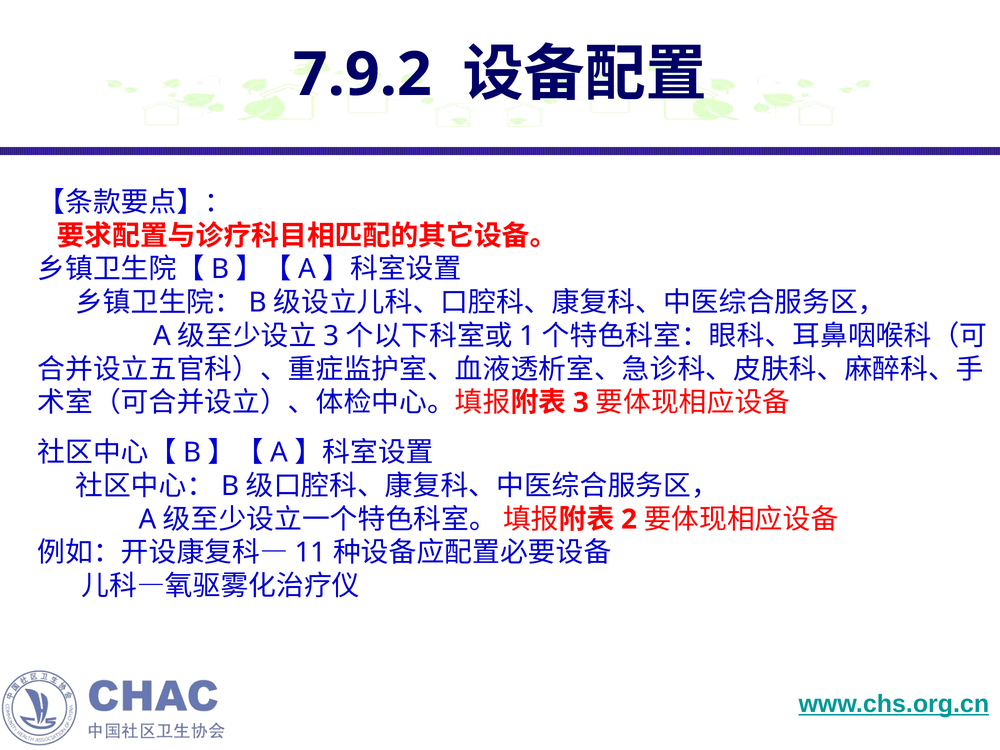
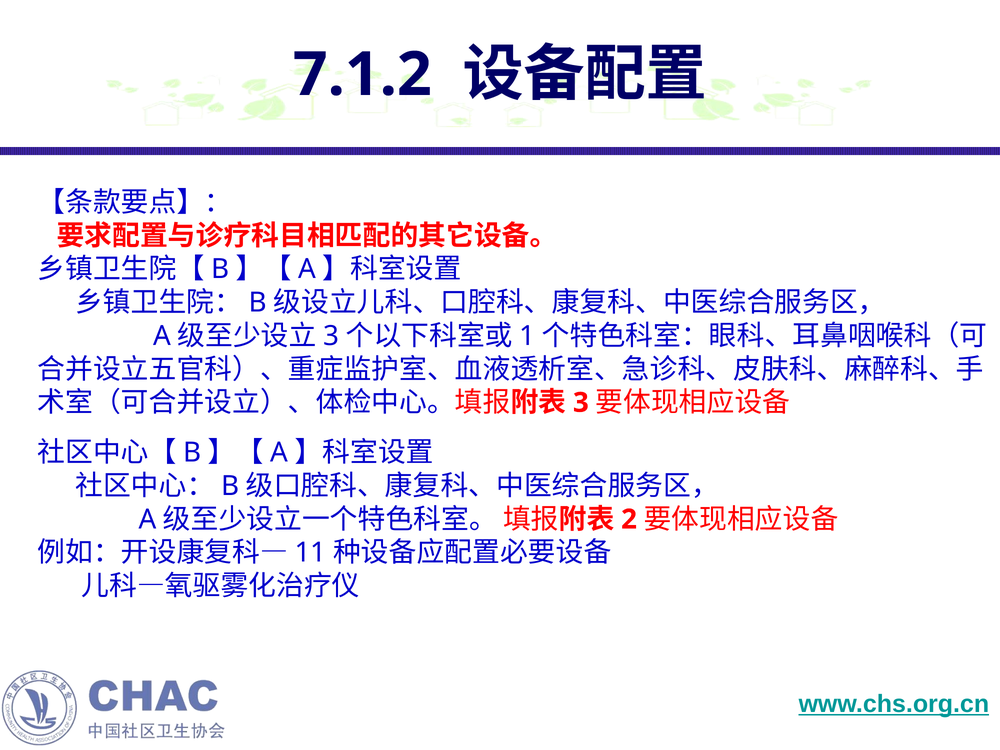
7.9.2: 7.9.2 -> 7.1.2
